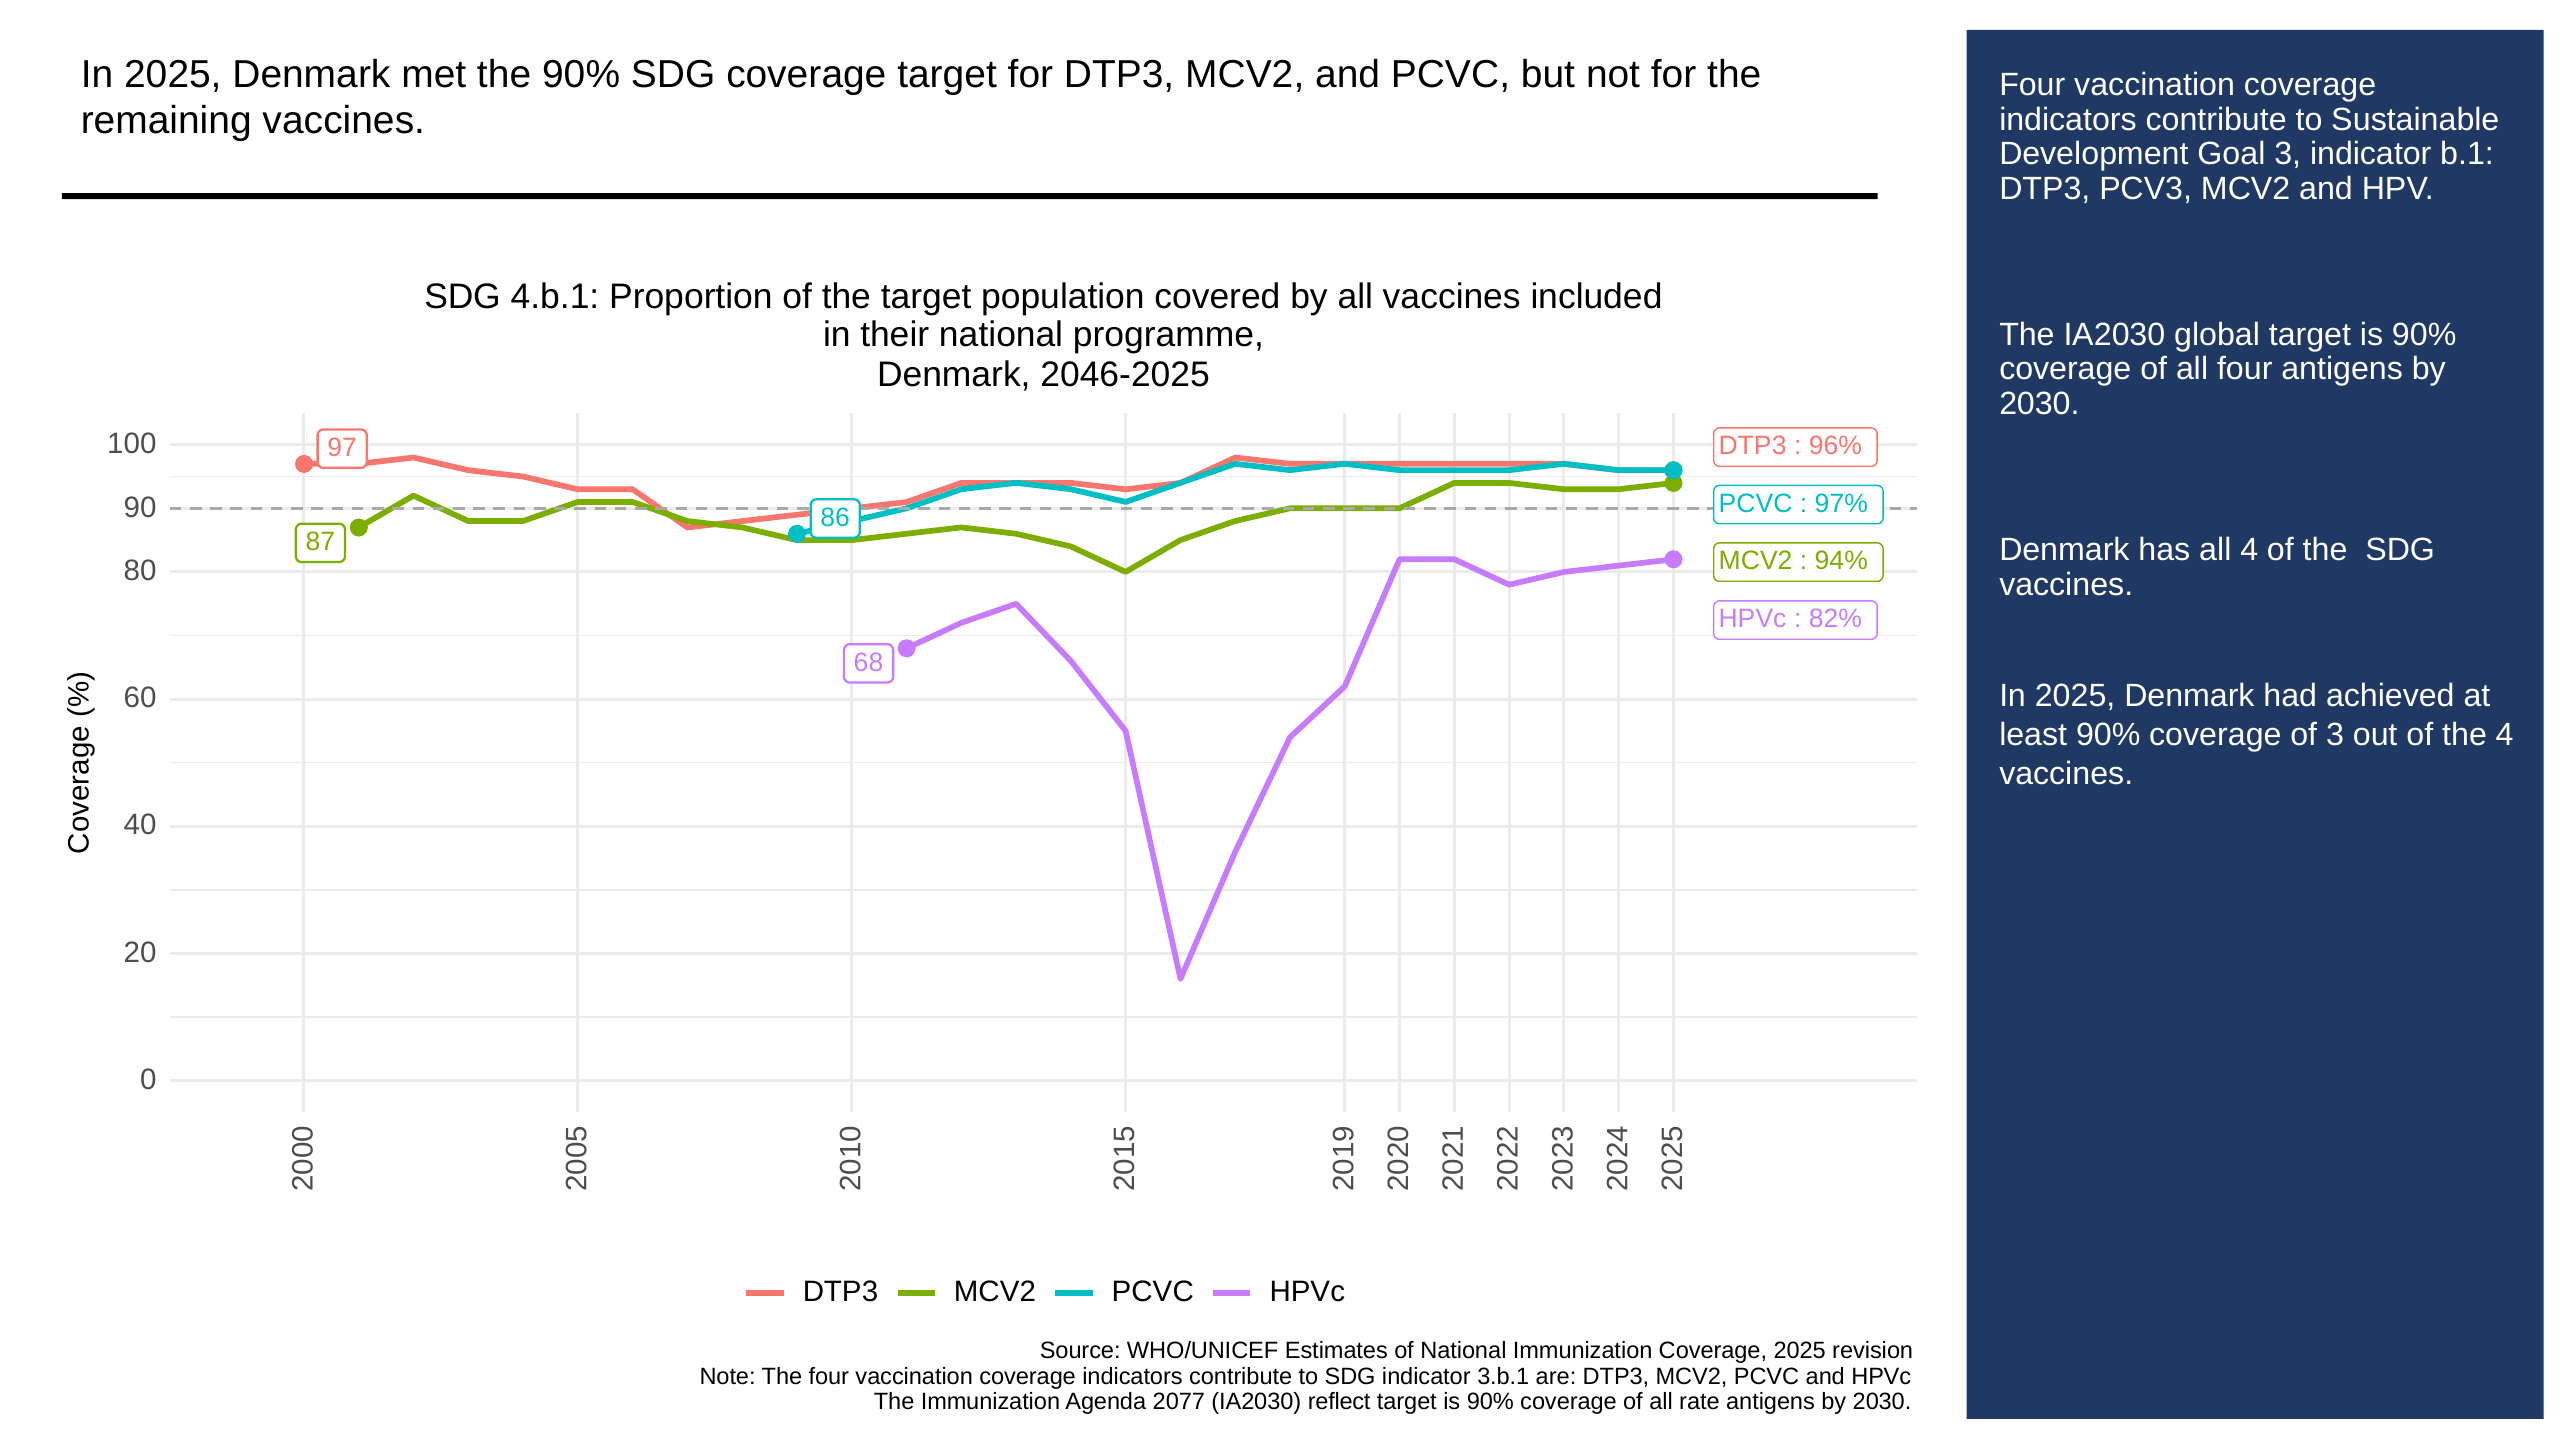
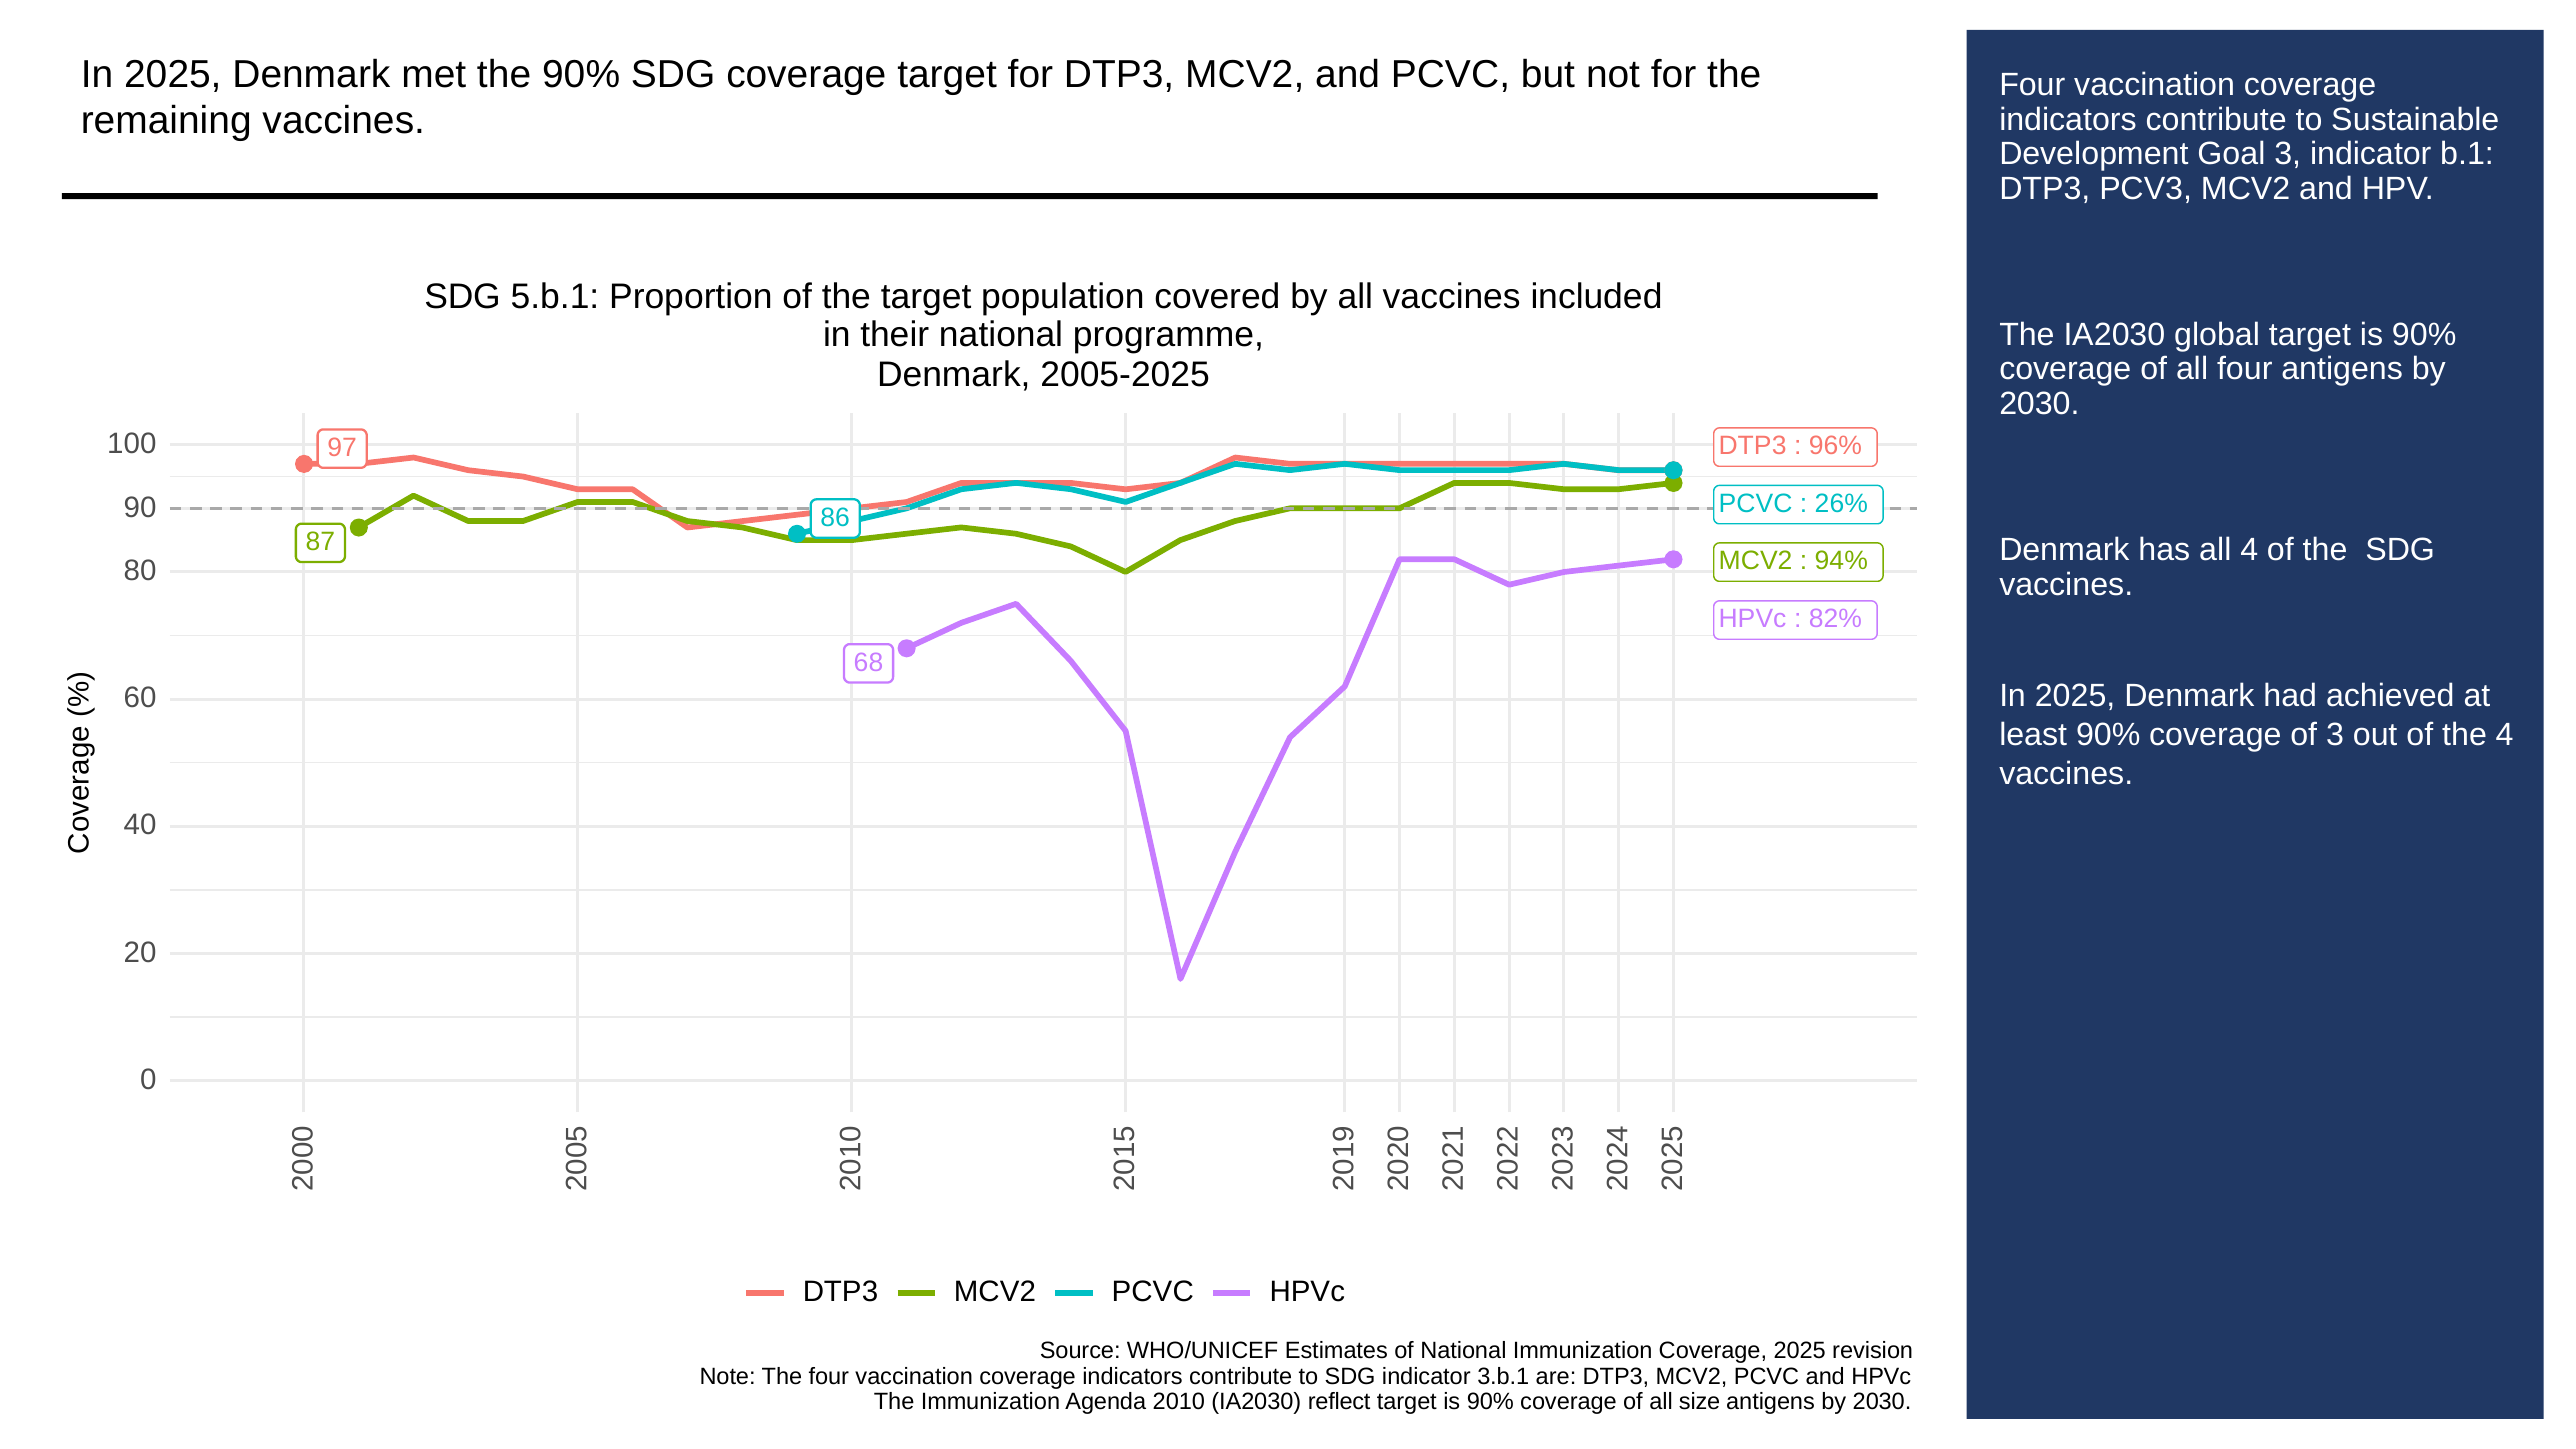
4.b.1: 4.b.1 -> 5.b.1
2046-2025: 2046-2025 -> 2005-2025
97%: 97% -> 26%
2077: 2077 -> 2010
rate: rate -> size
